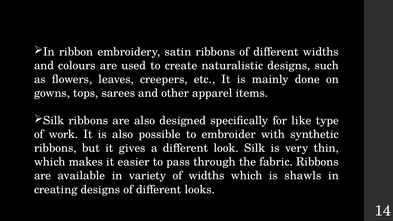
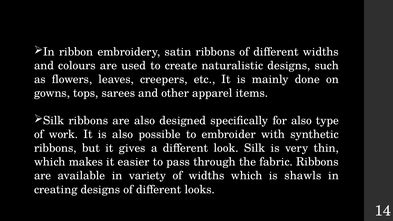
for like: like -> also
